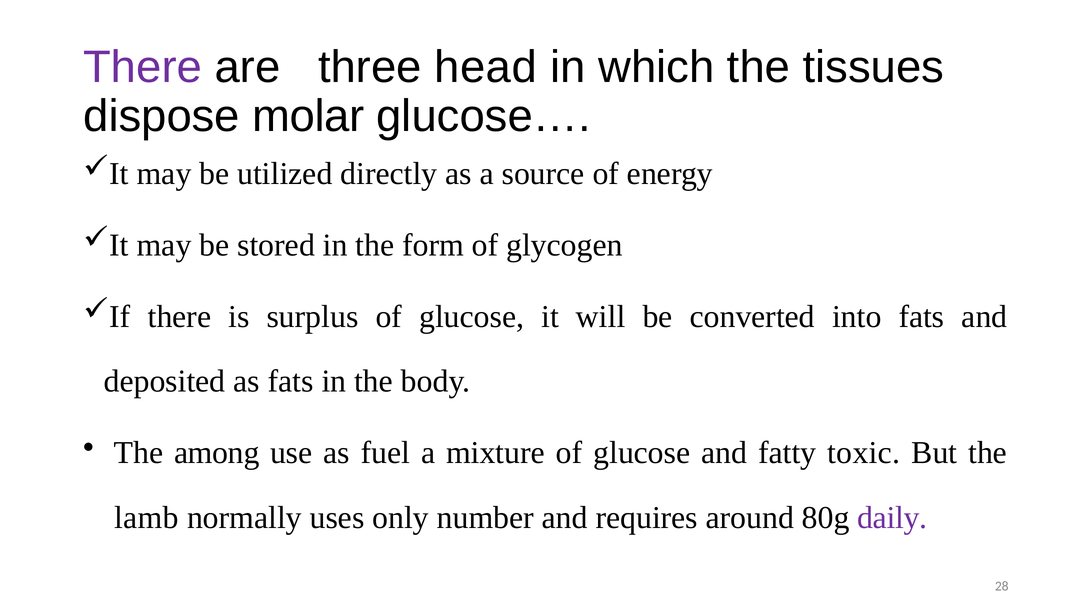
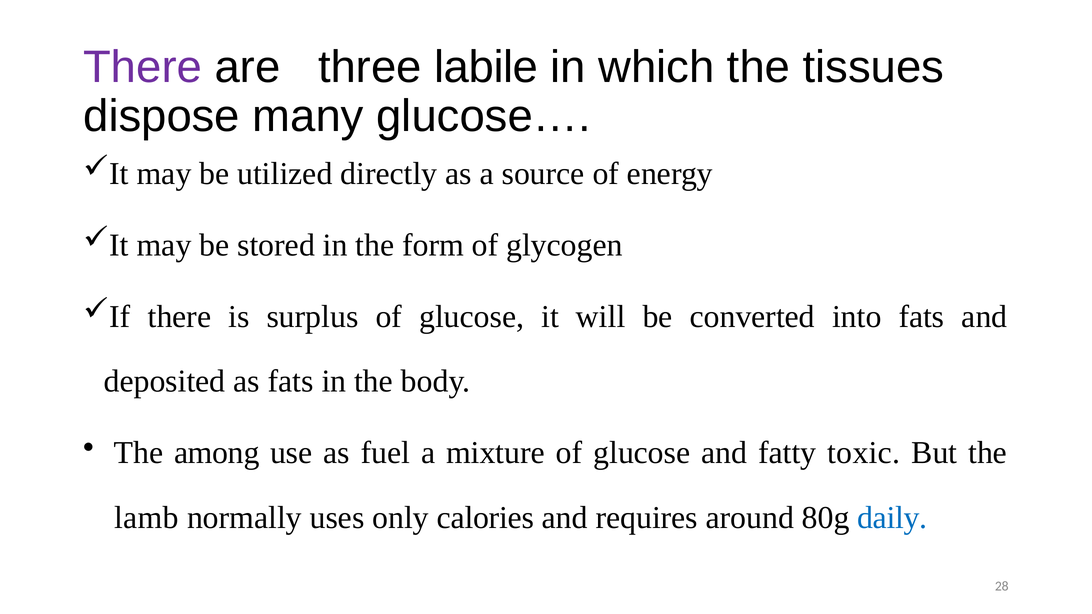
head: head -> labile
molar: molar -> many
number: number -> calories
daily colour: purple -> blue
